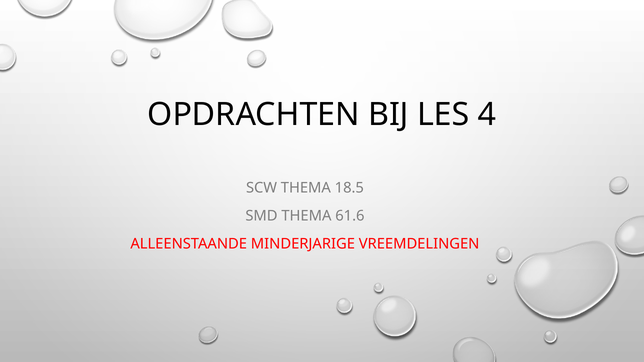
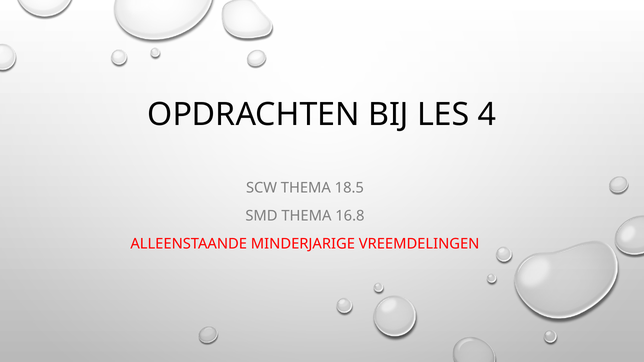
61.6: 61.6 -> 16.8
